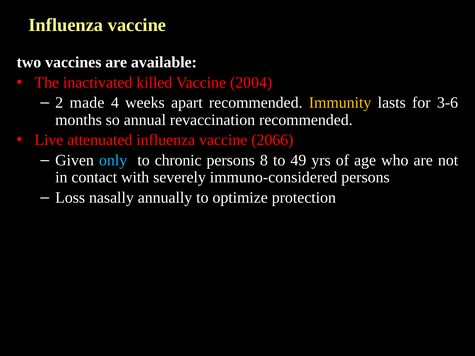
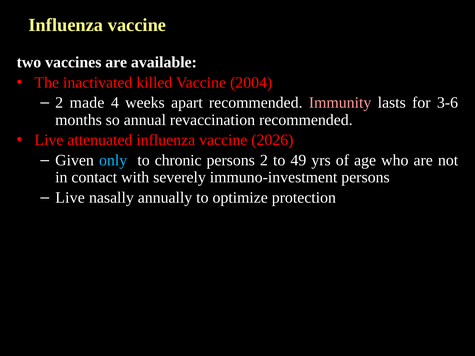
Immunity colour: yellow -> pink
2066: 2066 -> 2026
persons 8: 8 -> 2
immuno-considered: immuno-considered -> immuno-investment
Loss at (70, 198): Loss -> Live
